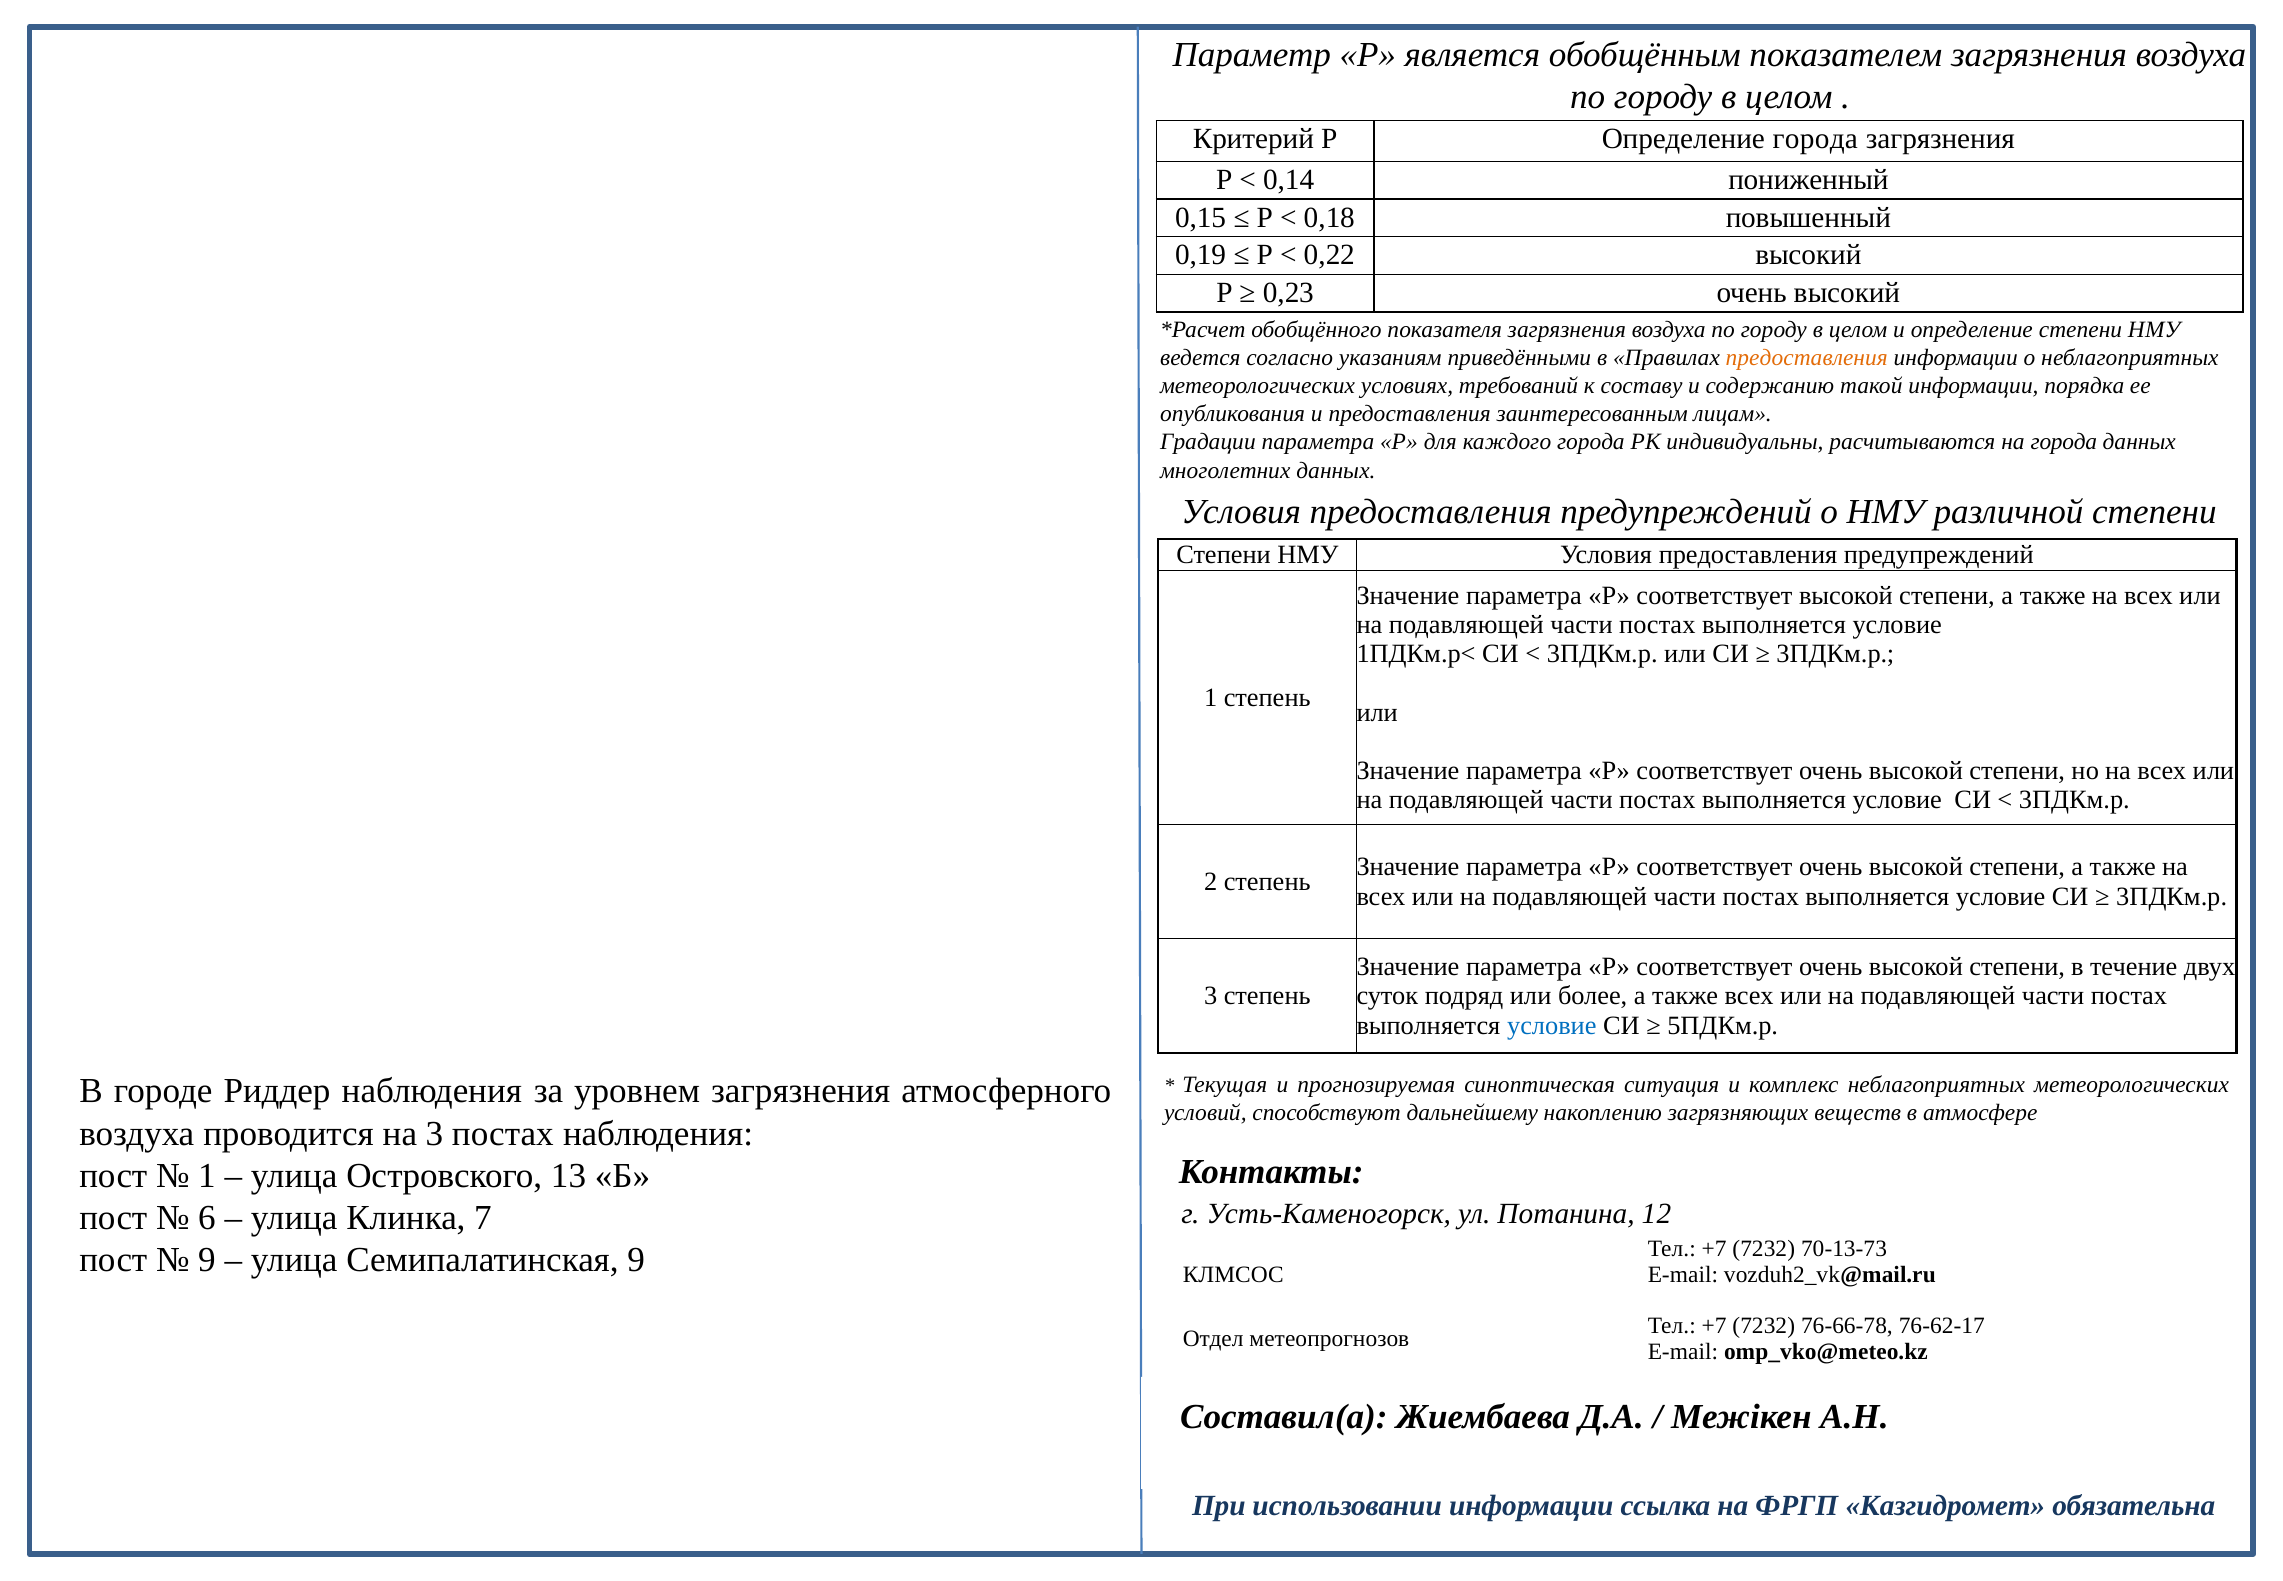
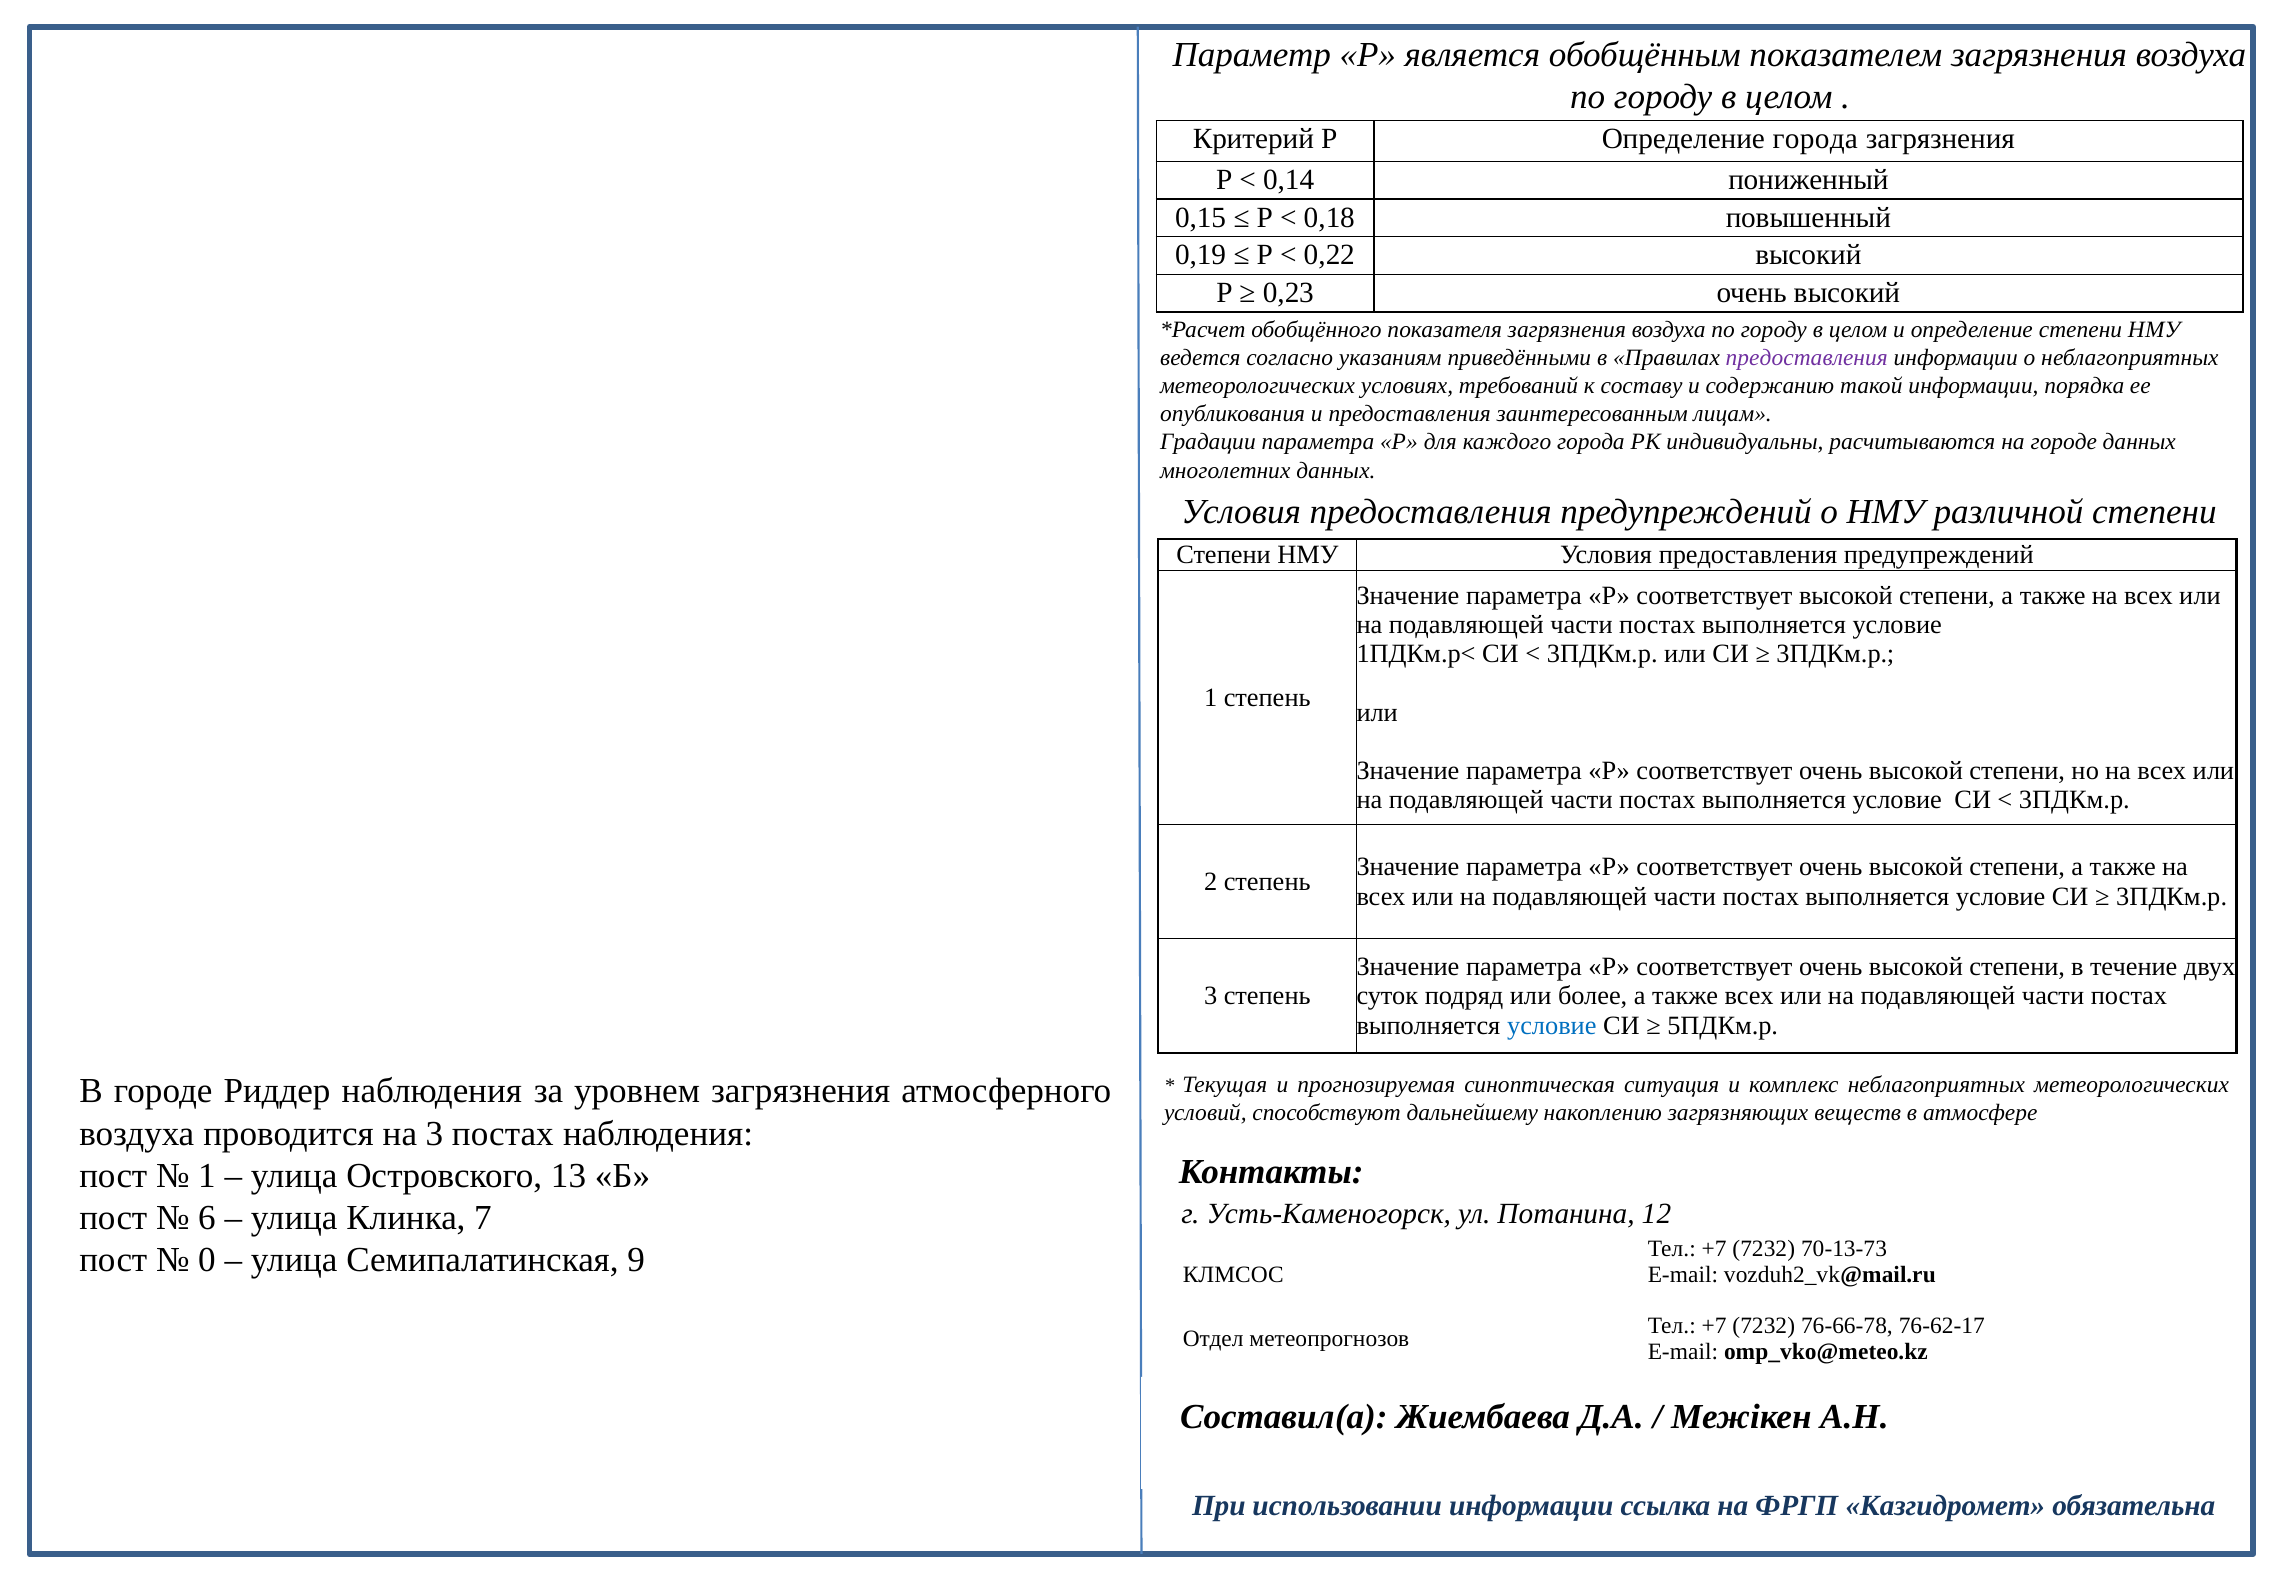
предоставления at (1807, 358) colour: orange -> purple
на города: города -> городе
9 at (207, 1260): 9 -> 0
